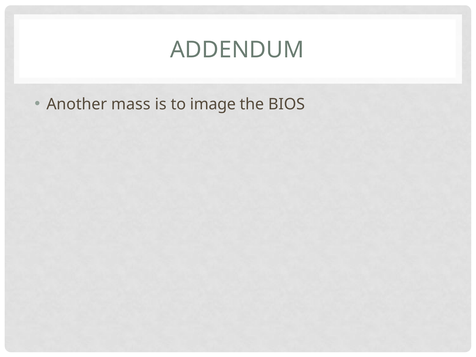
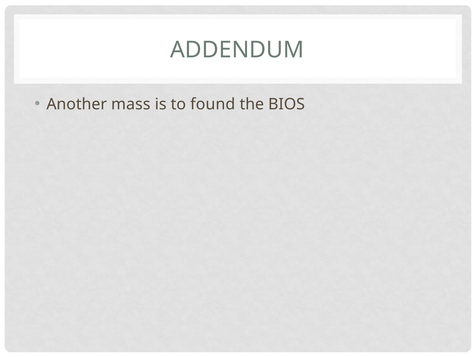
image: image -> found
